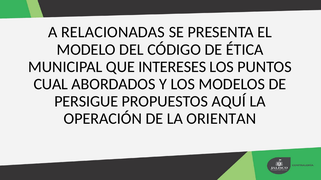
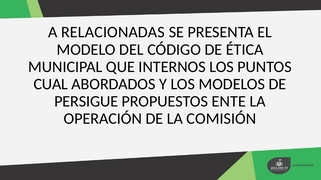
INTERESES: INTERESES -> INTERNOS
AQUÍ: AQUÍ -> ENTE
ORIENTAN: ORIENTAN -> COMISIÓN
